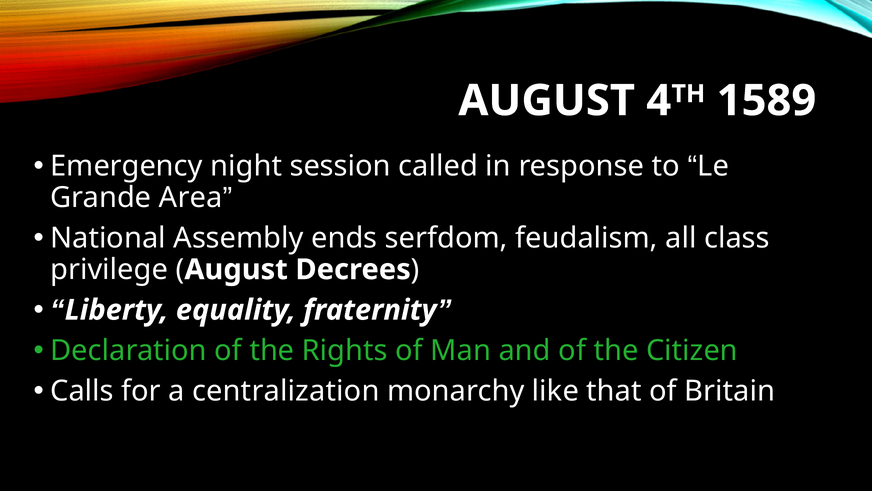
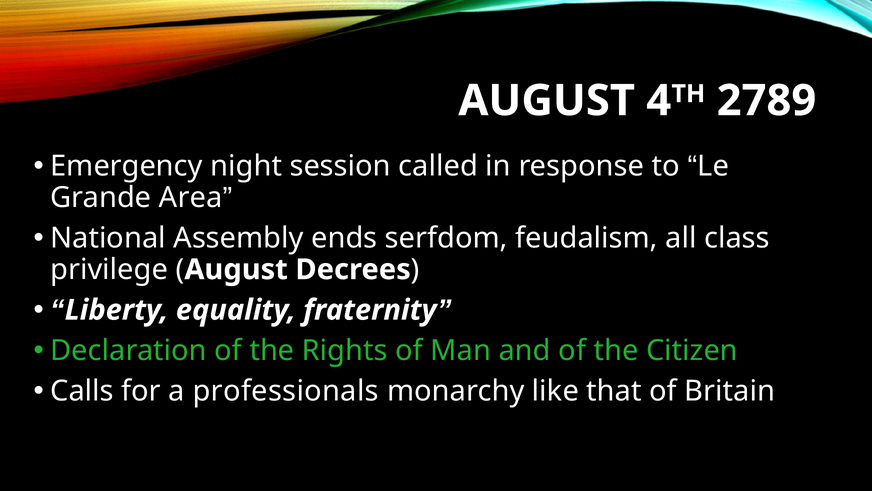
1589: 1589 -> 2789
centralization: centralization -> professionals
